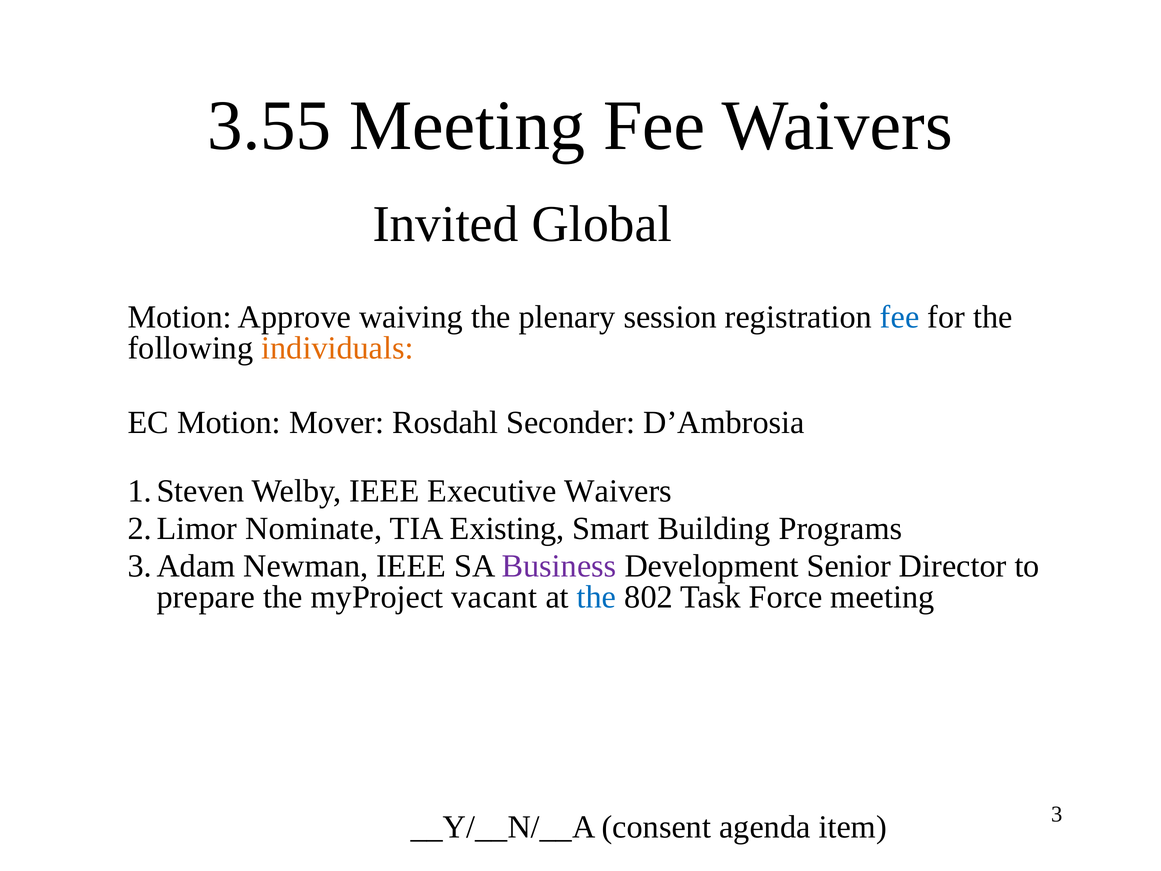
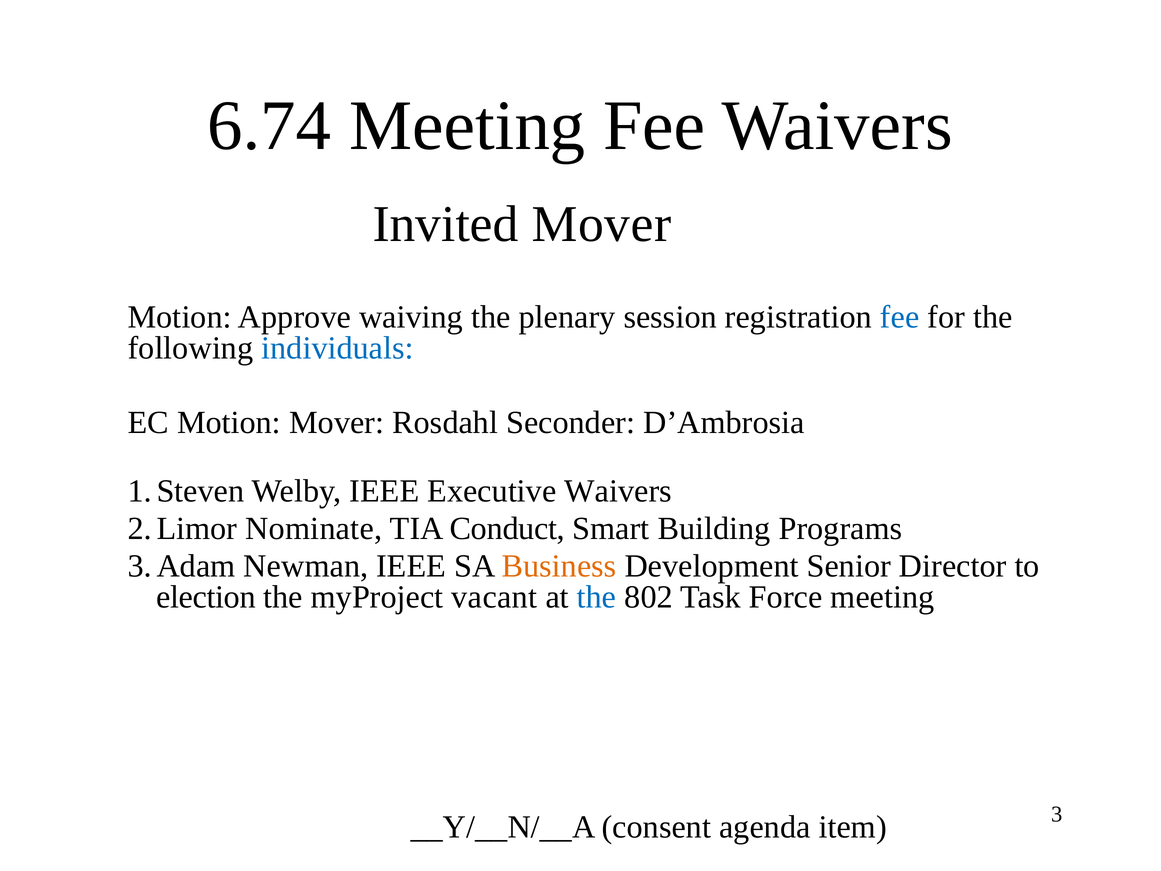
3.55: 3.55 -> 6.74
Invited Global: Global -> Mover
individuals colour: orange -> blue
Existing: Existing -> Conduct
Business colour: purple -> orange
prepare: prepare -> election
